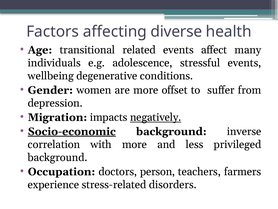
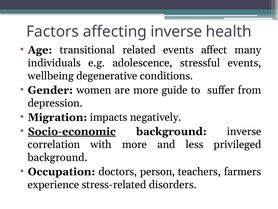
affecting diverse: diverse -> inverse
offset: offset -> guide
negatively underline: present -> none
